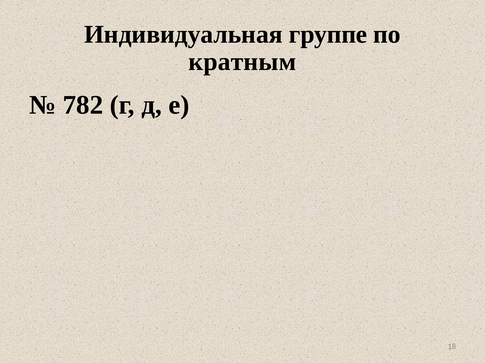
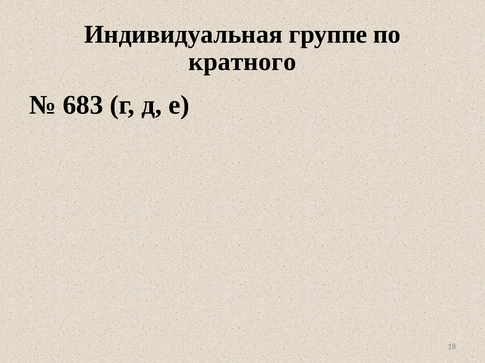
кратным: кратным -> кратного
782: 782 -> 683
